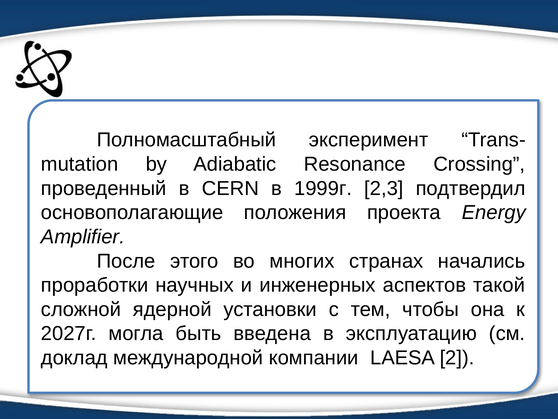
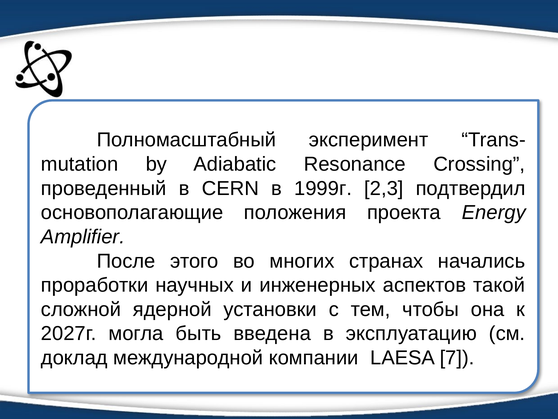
2: 2 -> 7
